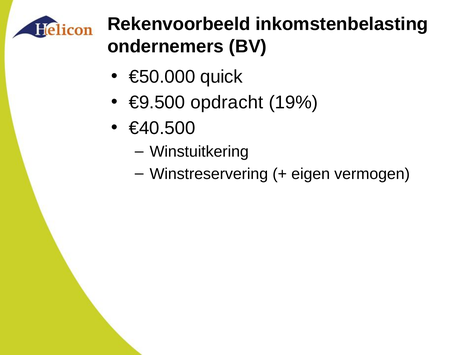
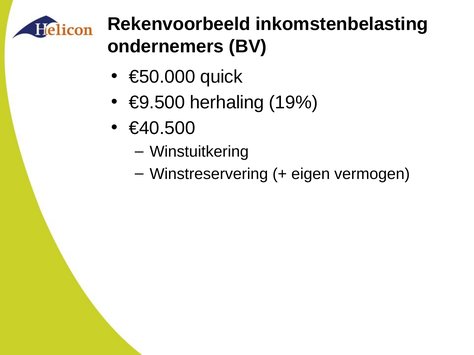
opdracht: opdracht -> herhaling
